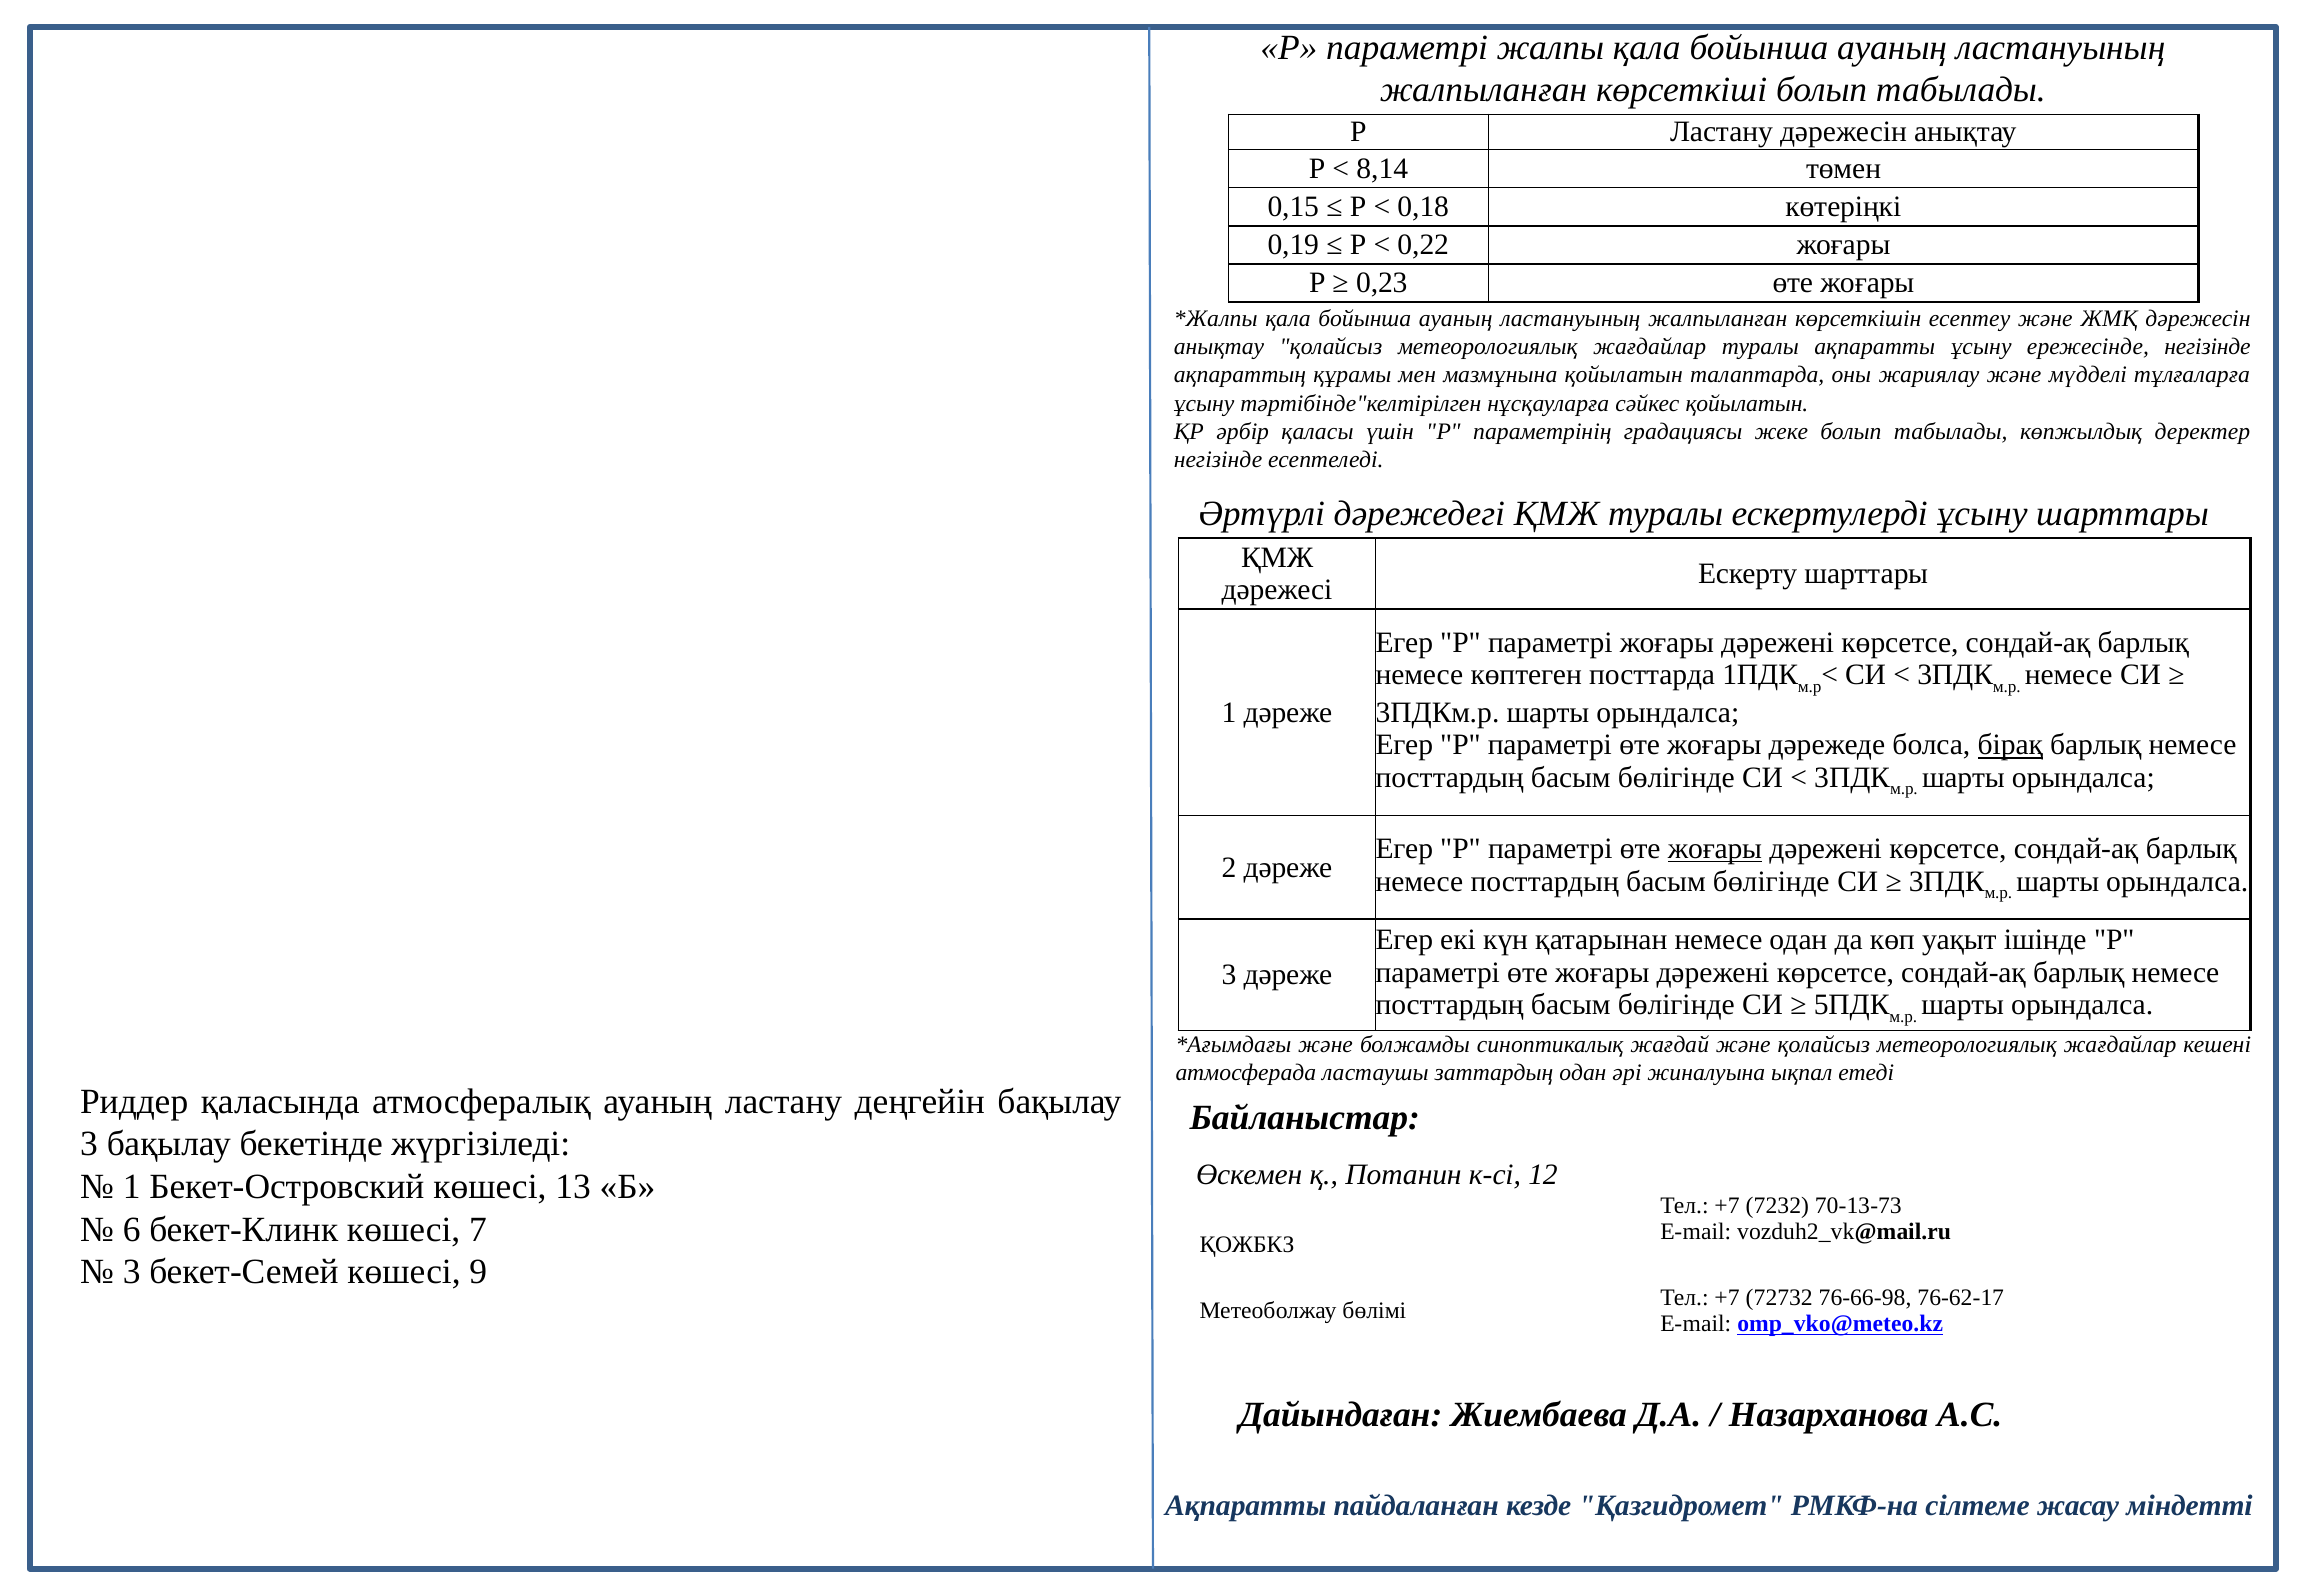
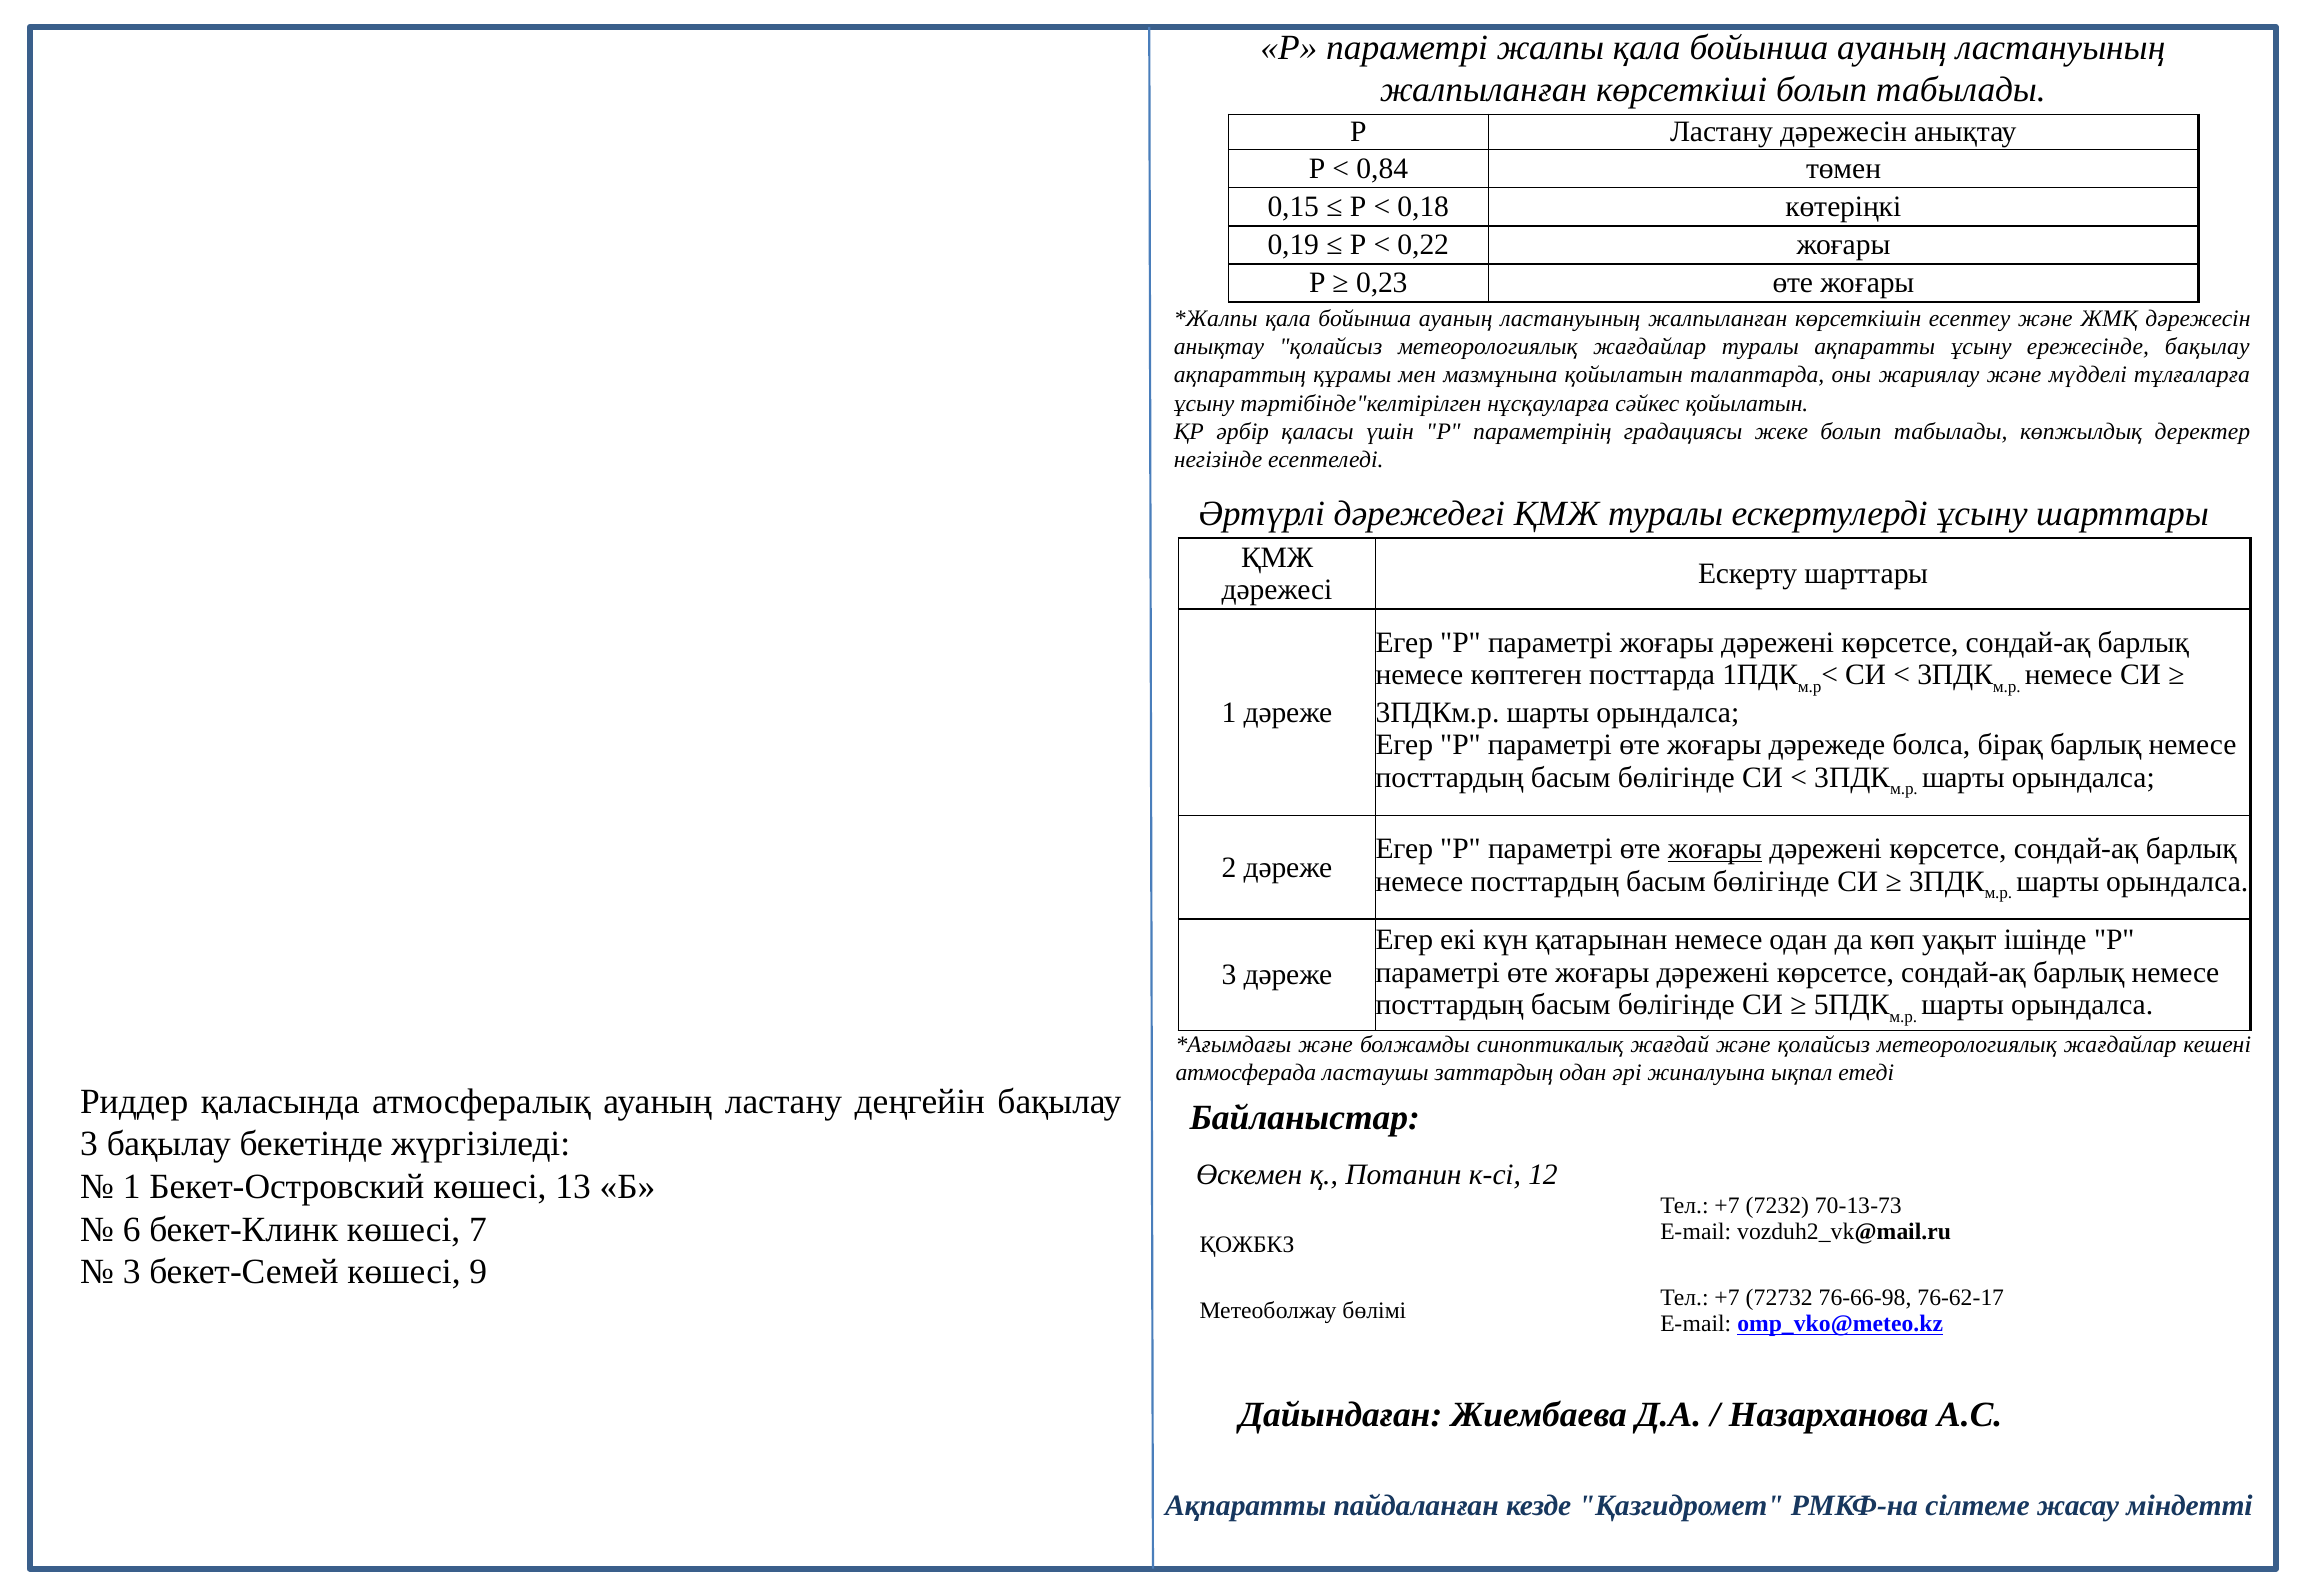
8,14: 8,14 -> 0,84
ережесінде негізінде: негізінде -> бақылау
бірақ underline: present -> none
